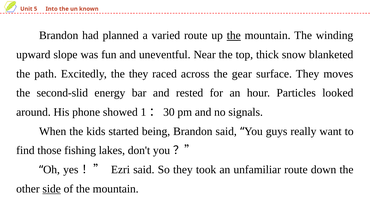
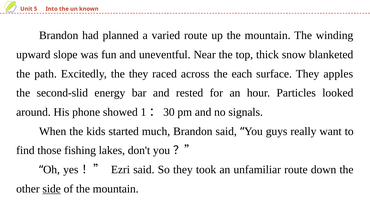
the at (234, 35) underline: present -> none
gear: gear -> each
moves: moves -> apples
being: being -> much
